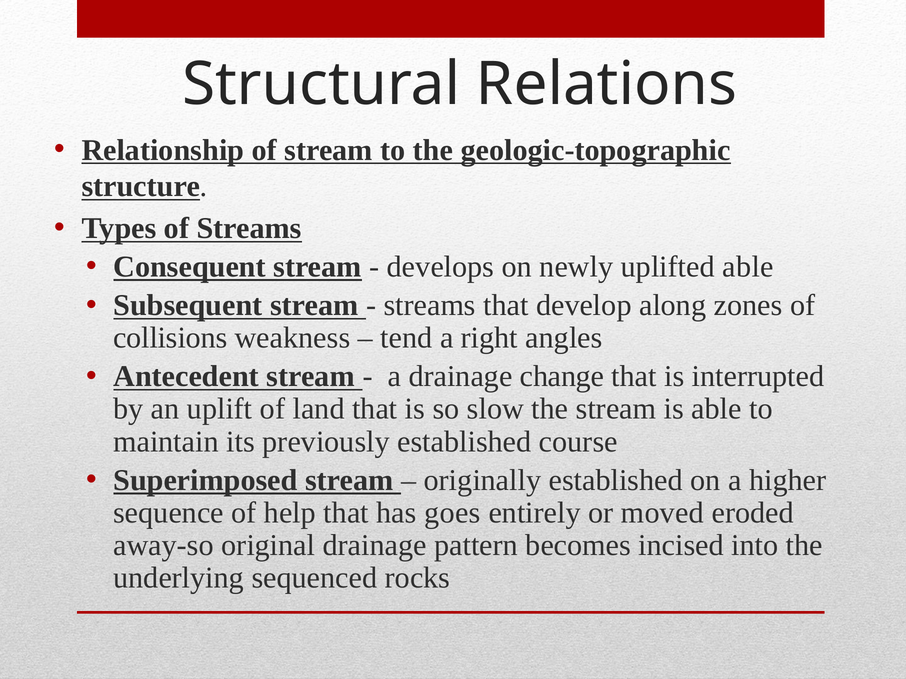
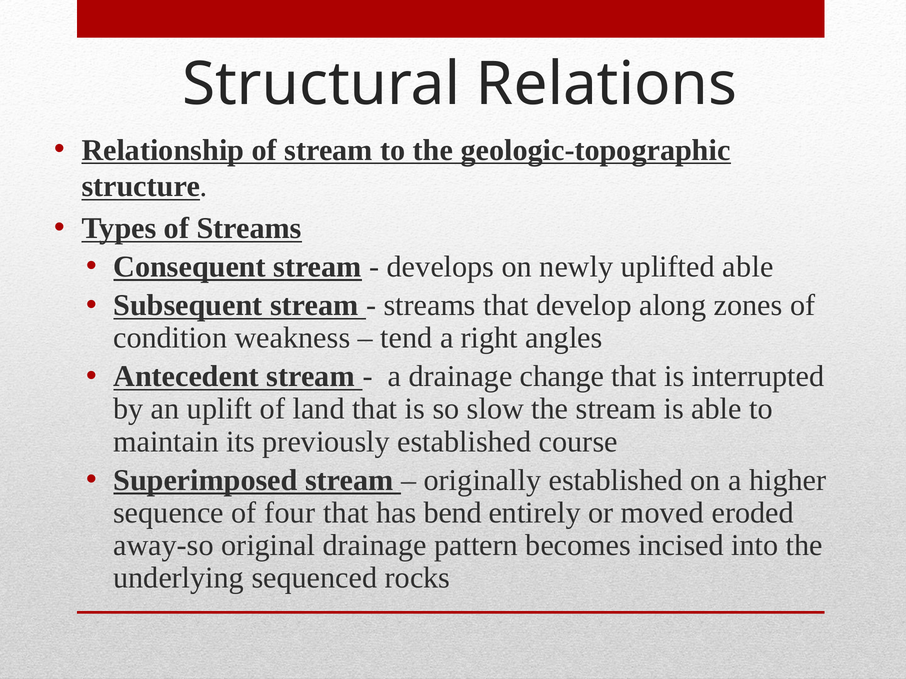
collisions: collisions -> condition
help: help -> four
goes: goes -> bend
